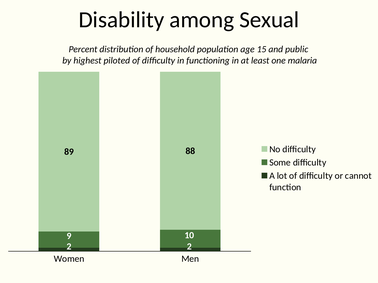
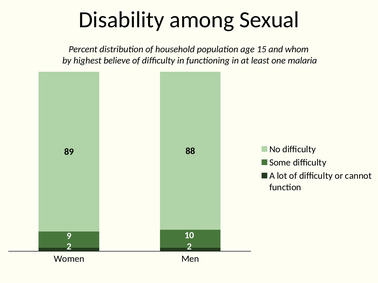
public: public -> whom
piloted: piloted -> believe
